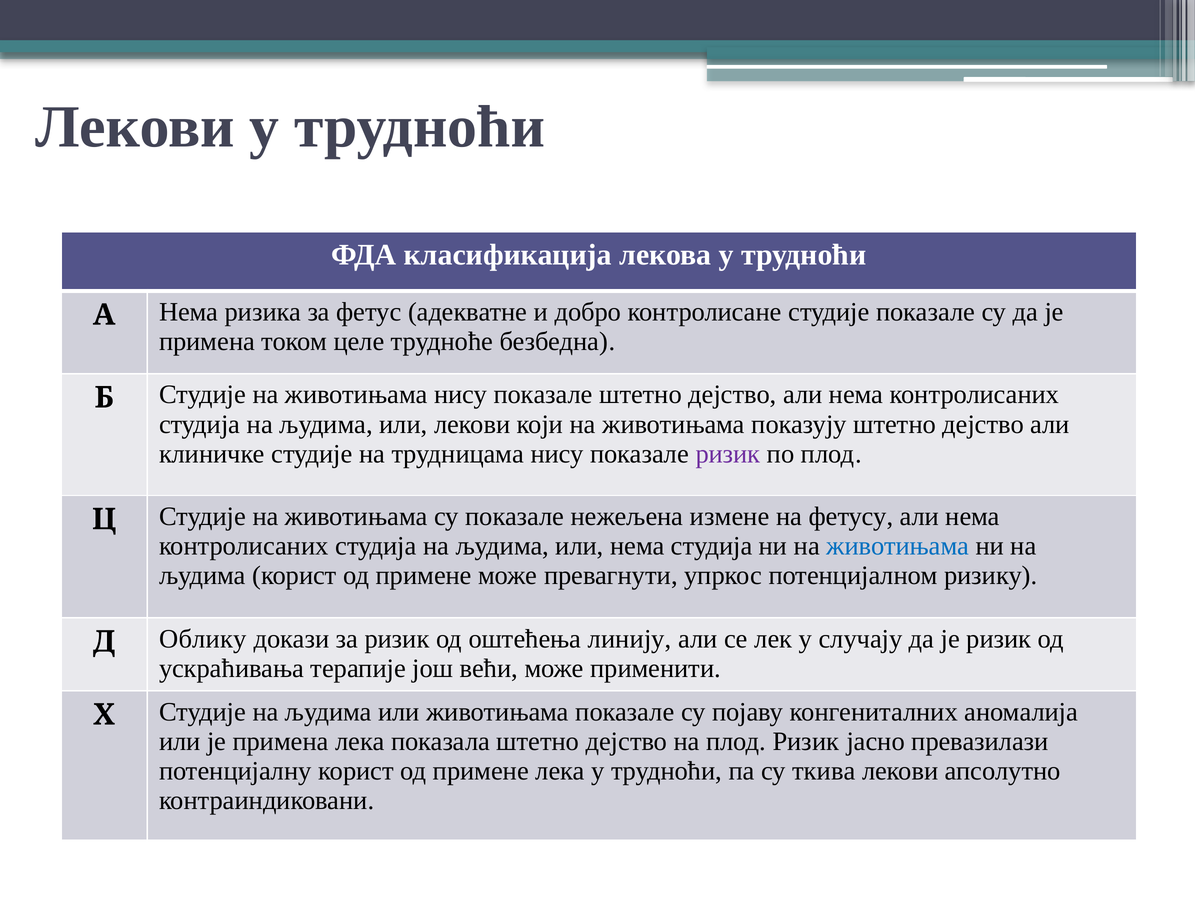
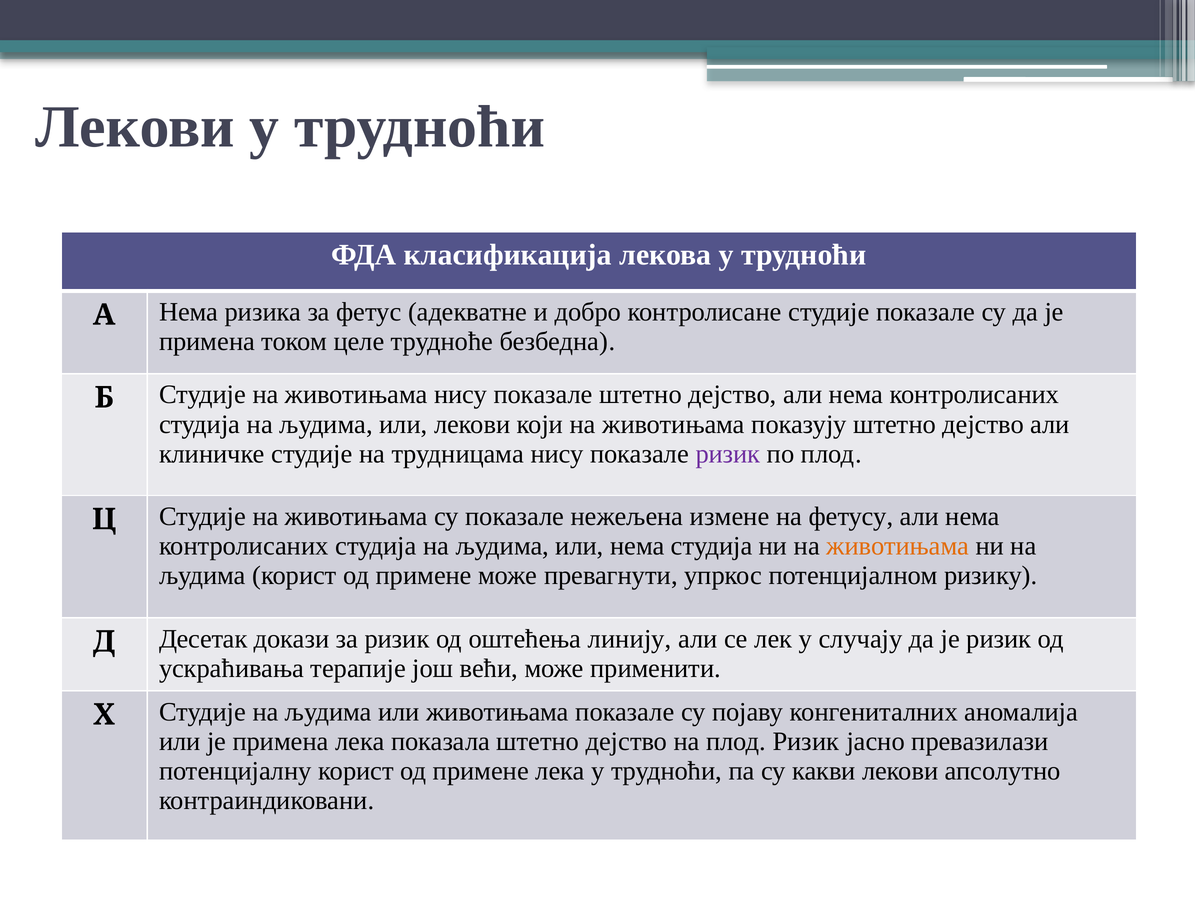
животињама at (898, 546) colour: blue -> orange
Облику: Облику -> Десетак
ткива: ткива -> какви
